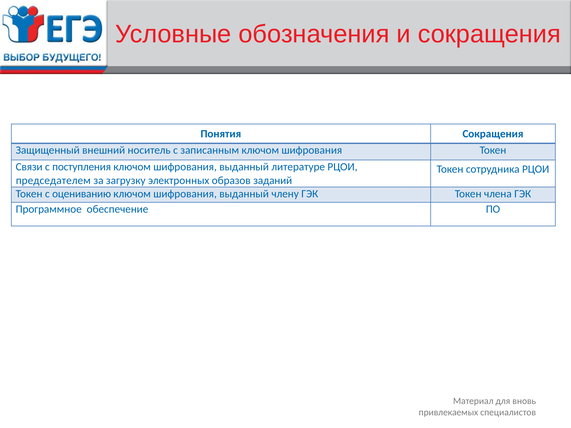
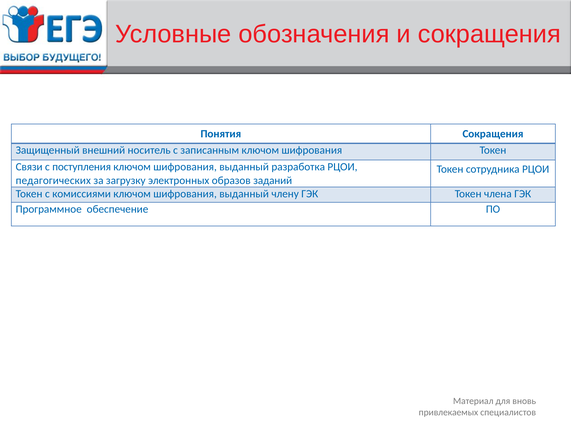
литературе: литературе -> разработка
председателем: председателем -> педагогических
оцениванию: оцениванию -> комиссиями
